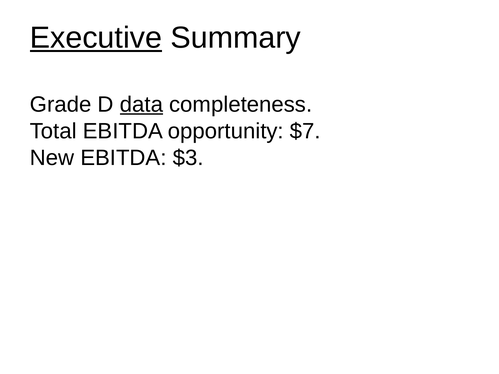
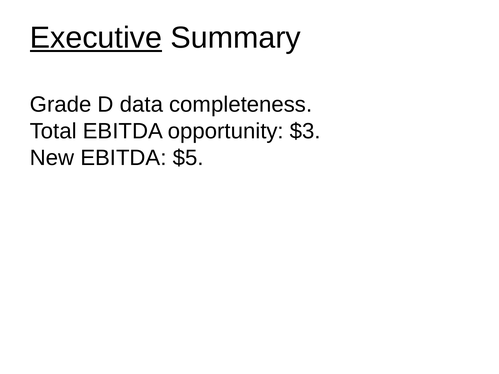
data underline: present -> none
$7: $7 -> $3
$3: $3 -> $5
